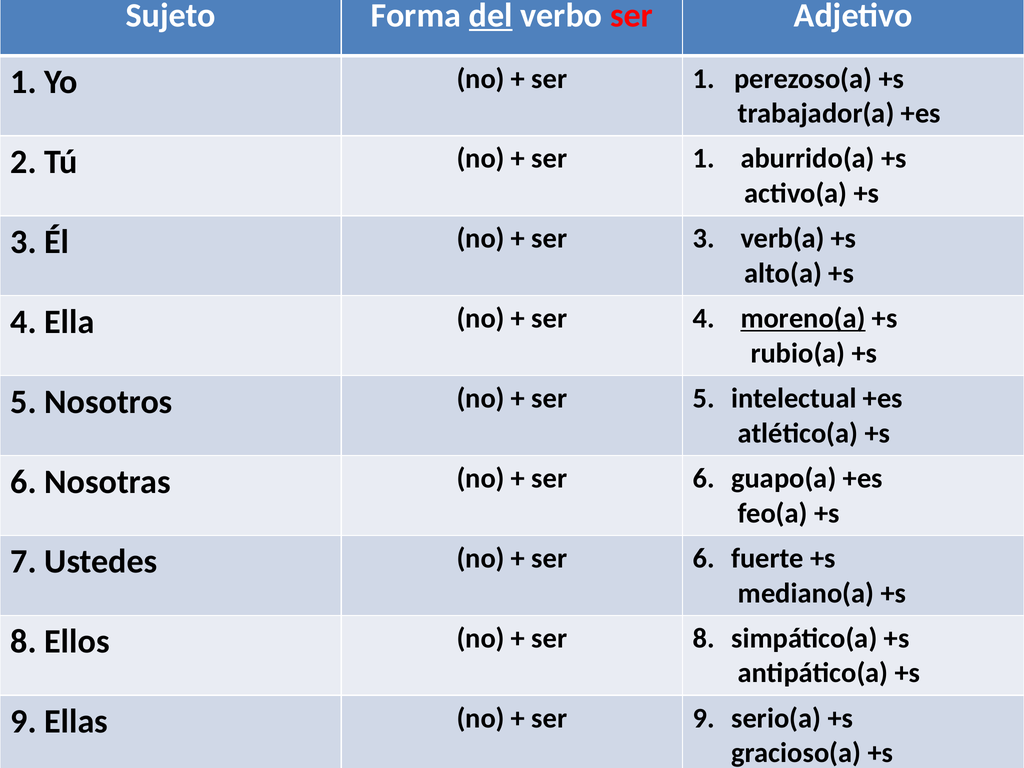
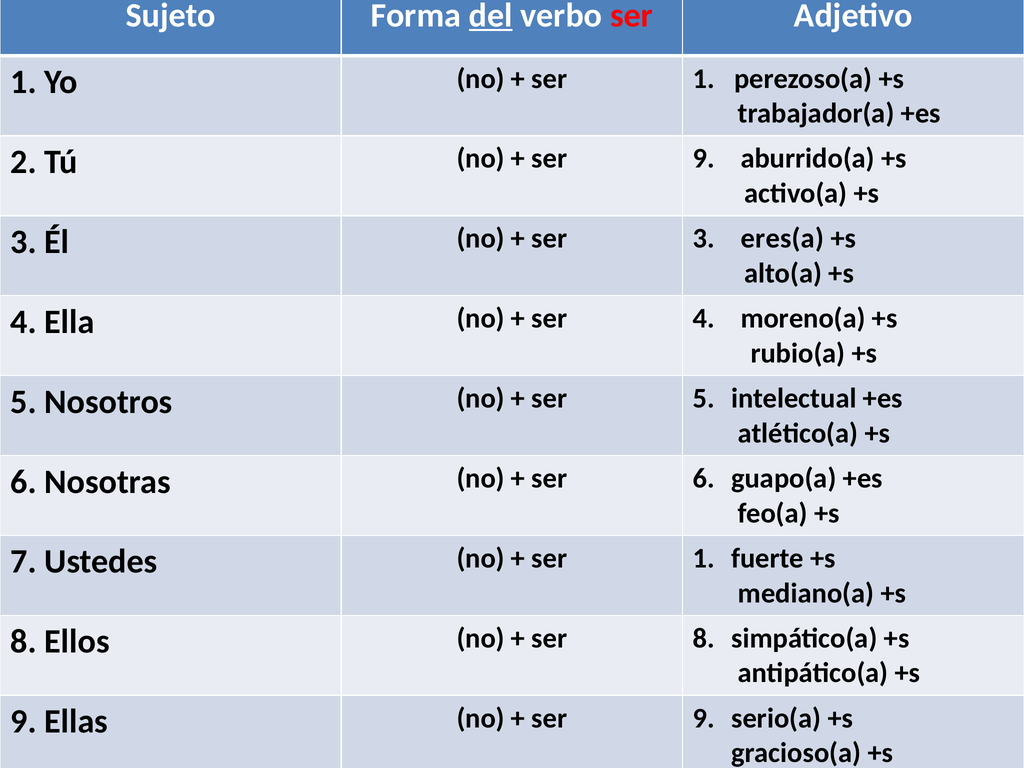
1 at (704, 159): 1 -> 9
verb(a: verb(a -> eres(a
moreno(a underline: present -> none
6 at (704, 558): 6 -> 1
